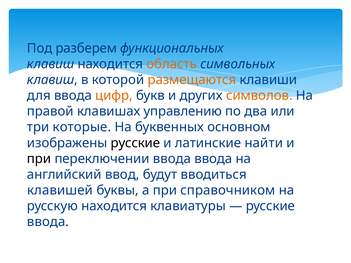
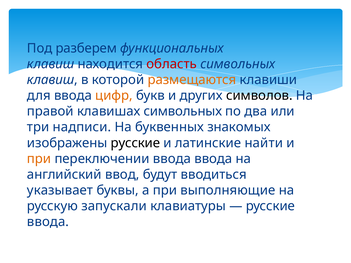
область colour: orange -> red
символов colour: orange -> black
клавишах управлению: управлению -> символьных
которые: которые -> надписи
основном: основном -> знакомых
при at (39, 159) colour: black -> orange
клавишей: клавишей -> указывает
справочником: справочником -> выполняющие
русскую находится: находится -> запускали
